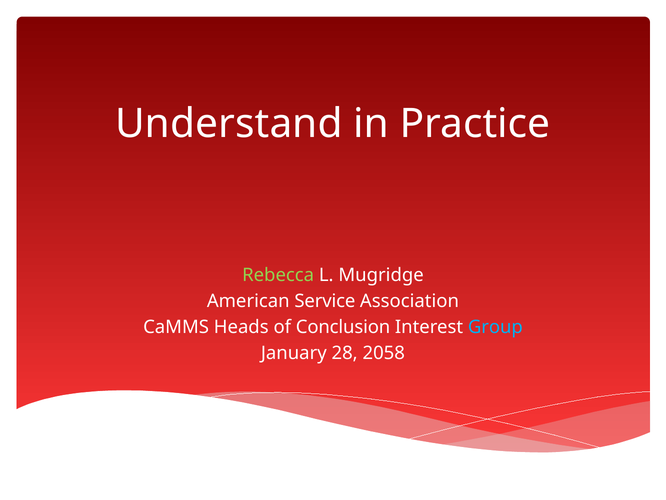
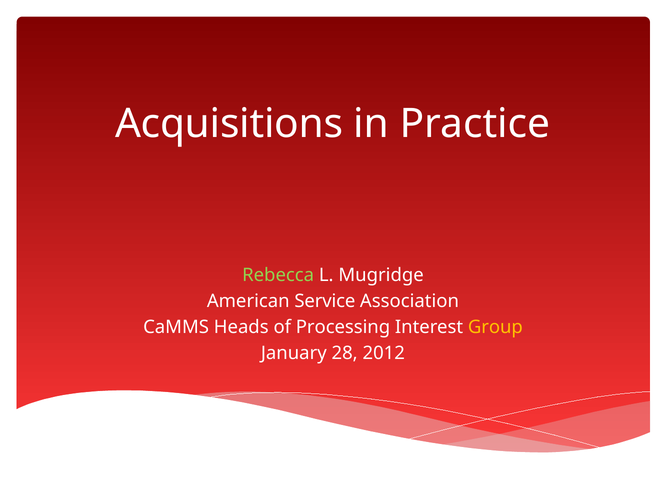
Understand: Understand -> Acquisitions
Conclusion: Conclusion -> Processing
Group colour: light blue -> yellow
2058: 2058 -> 2012
